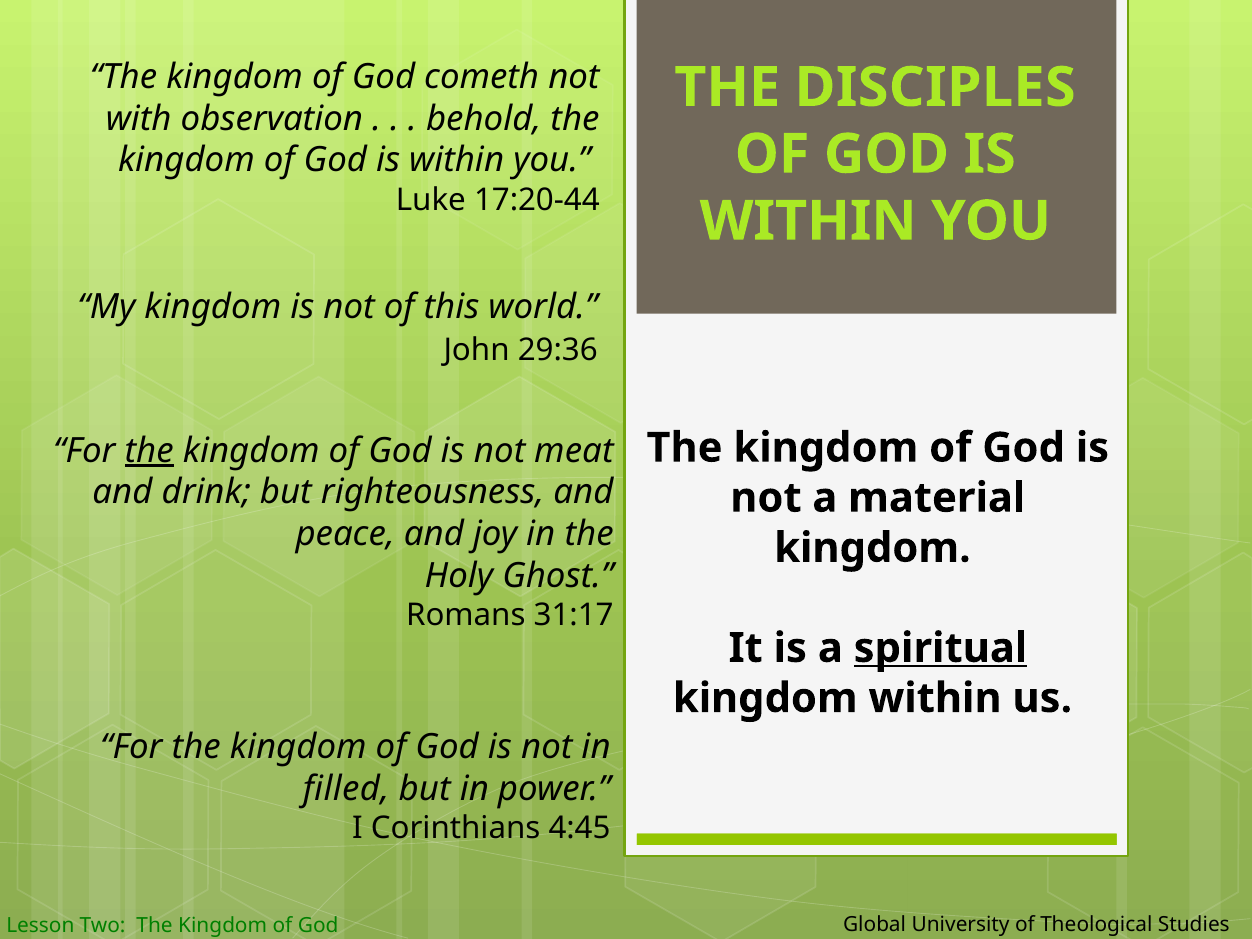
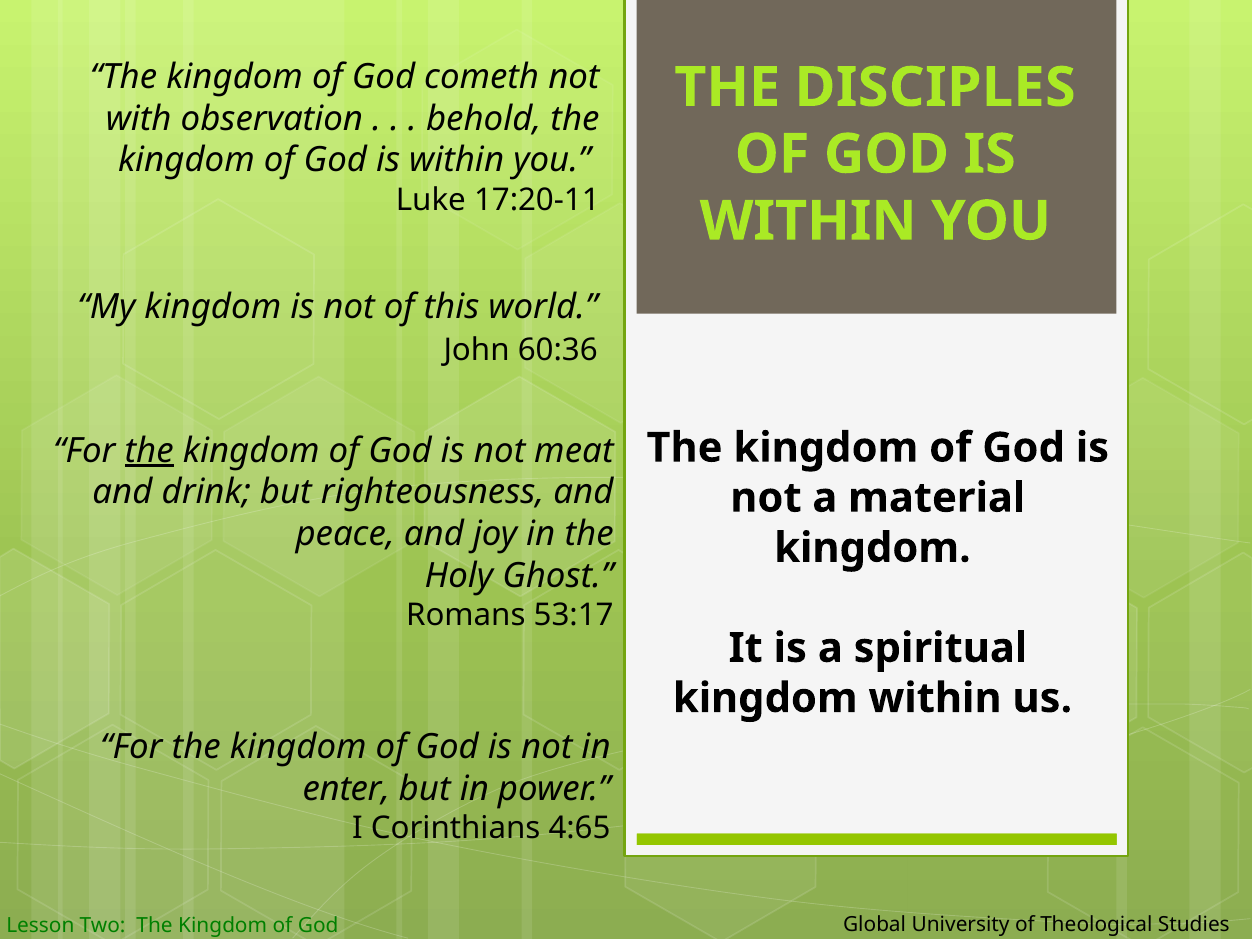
17:20-44: 17:20-44 -> 17:20-11
29:36: 29:36 -> 60:36
31:17: 31:17 -> 53:17
spiritual underline: present -> none
filled: filled -> enter
4:45: 4:45 -> 4:65
